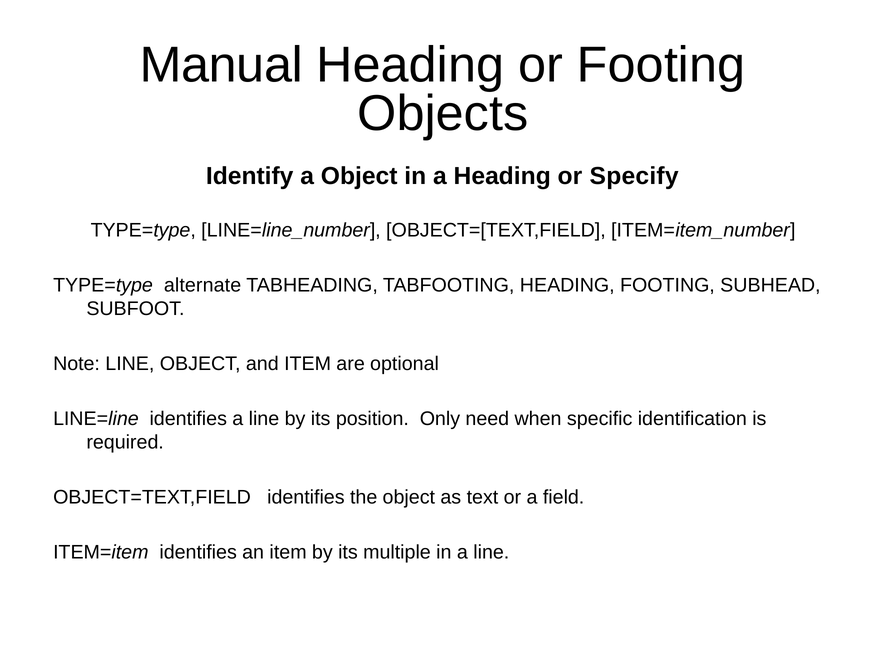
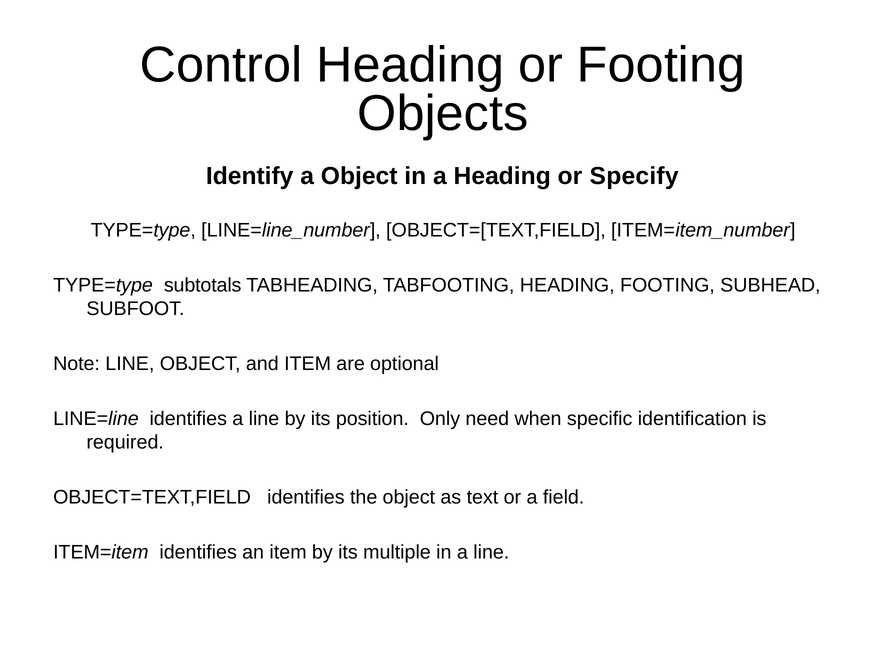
Manual: Manual -> Control
alternate: alternate -> subtotals
